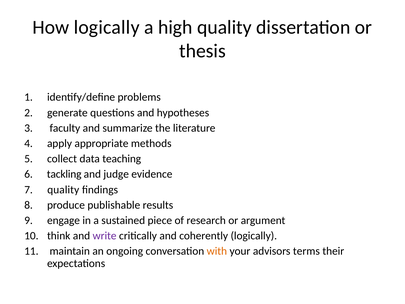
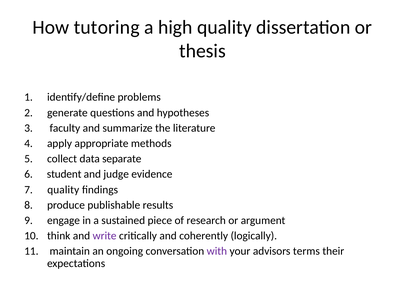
How logically: logically -> tutoring
teaching: teaching -> separate
tackling: tackling -> student
with colour: orange -> purple
